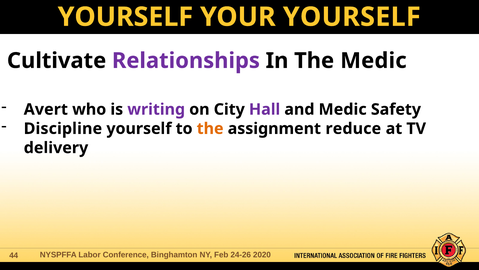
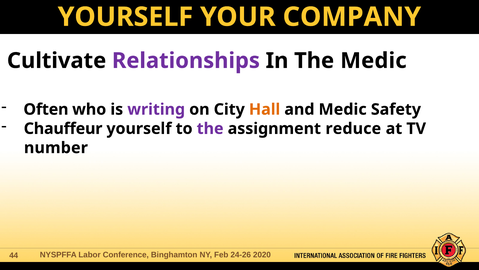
YOUR YOURSELF: YOURSELF -> COMPANY
Avert: Avert -> Often
Hall colour: purple -> orange
Discipline: Discipline -> Chauffeur
the at (210, 128) colour: orange -> purple
delivery: delivery -> number
